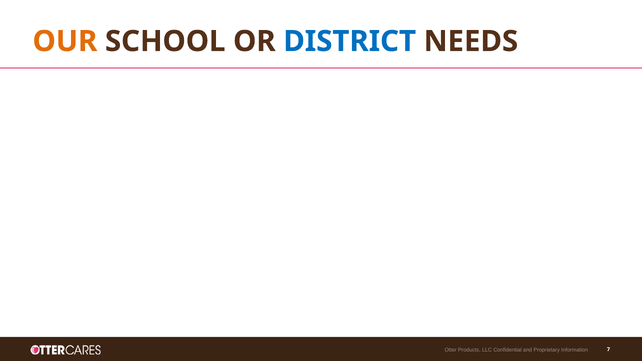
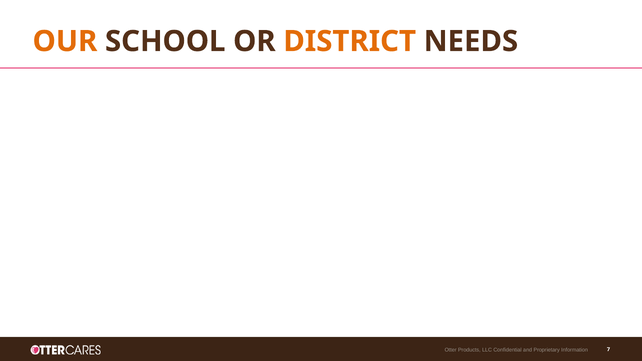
DISTRICT colour: blue -> orange
